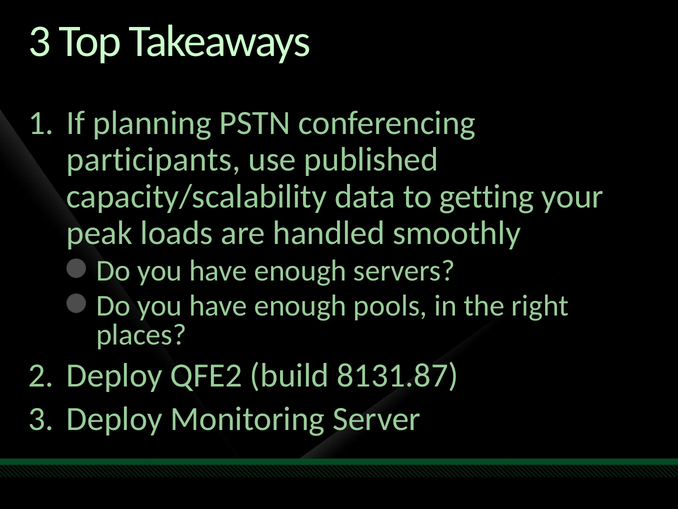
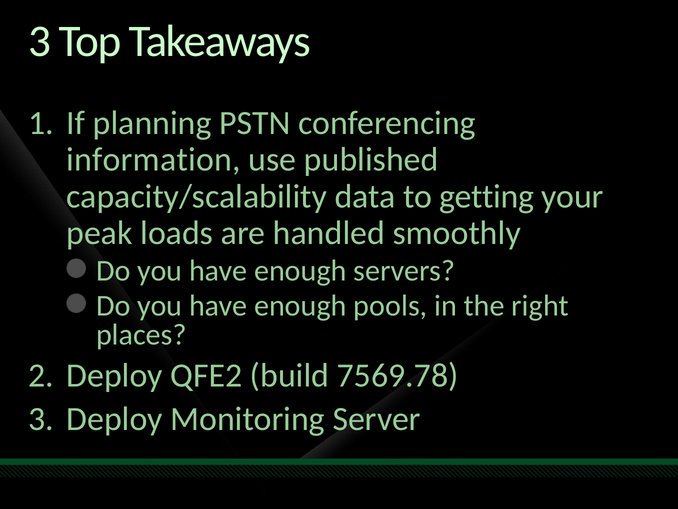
participants: participants -> information
8131.87: 8131.87 -> 7569.78
